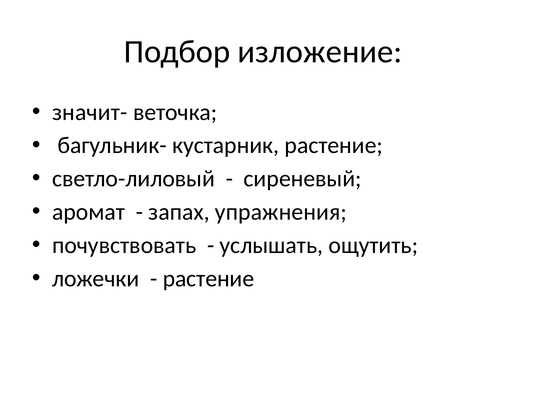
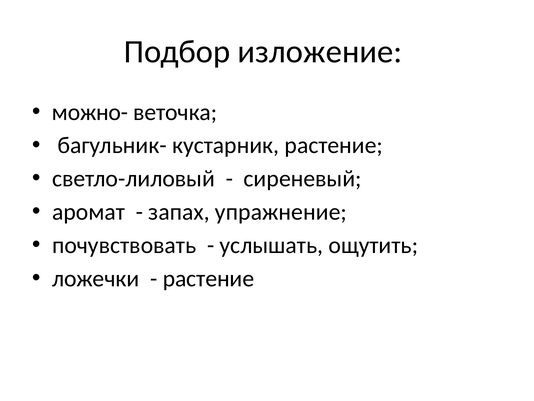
значит-: значит- -> можно-
упражнения: упражнения -> упражнение
